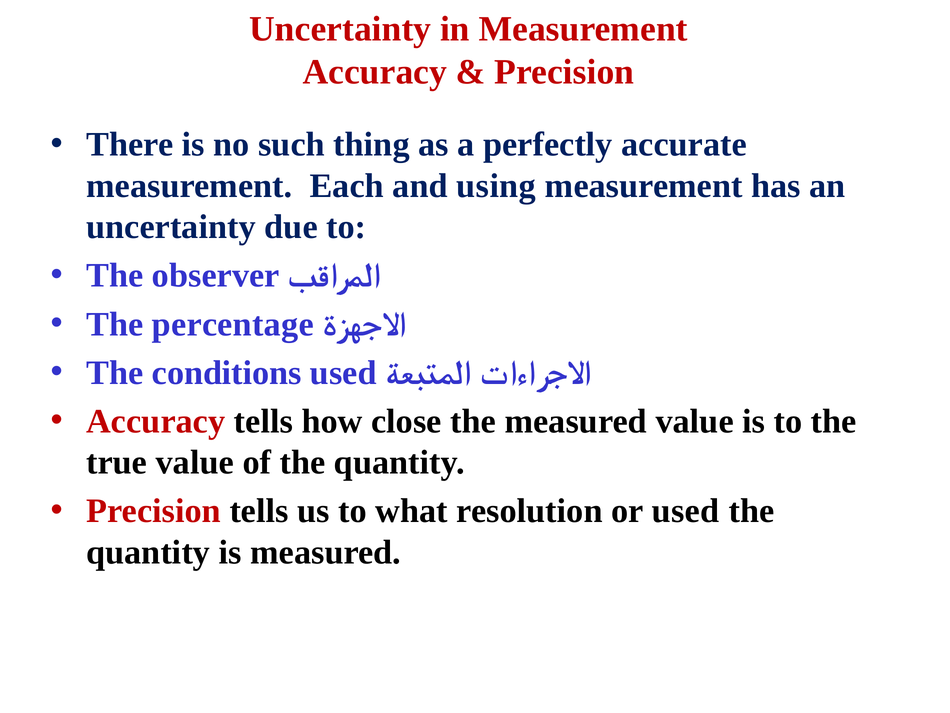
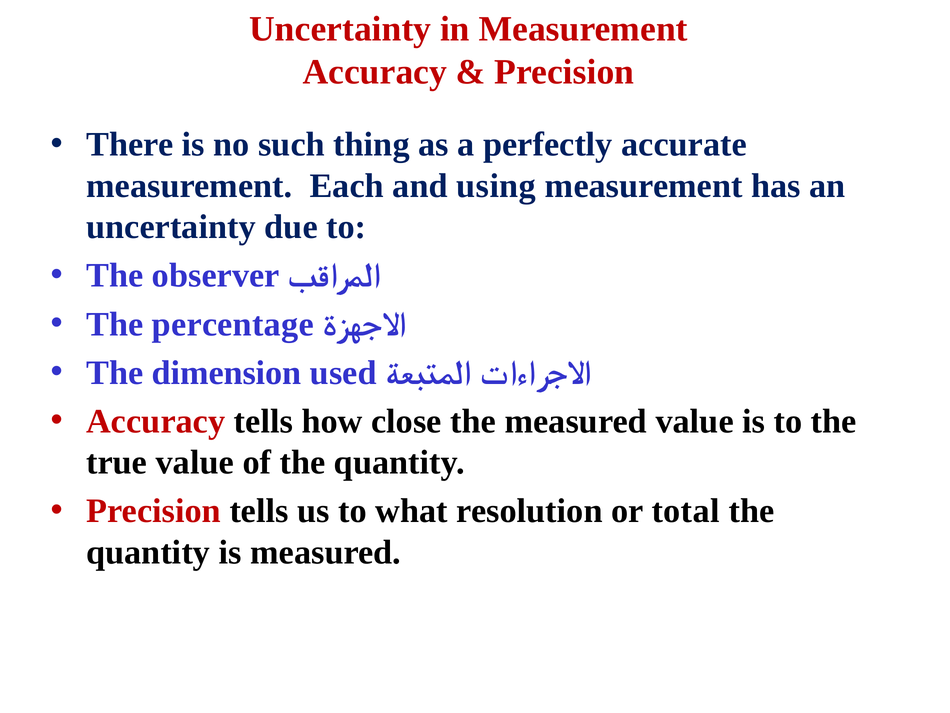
conditions: conditions -> dimension
or used: used -> total
